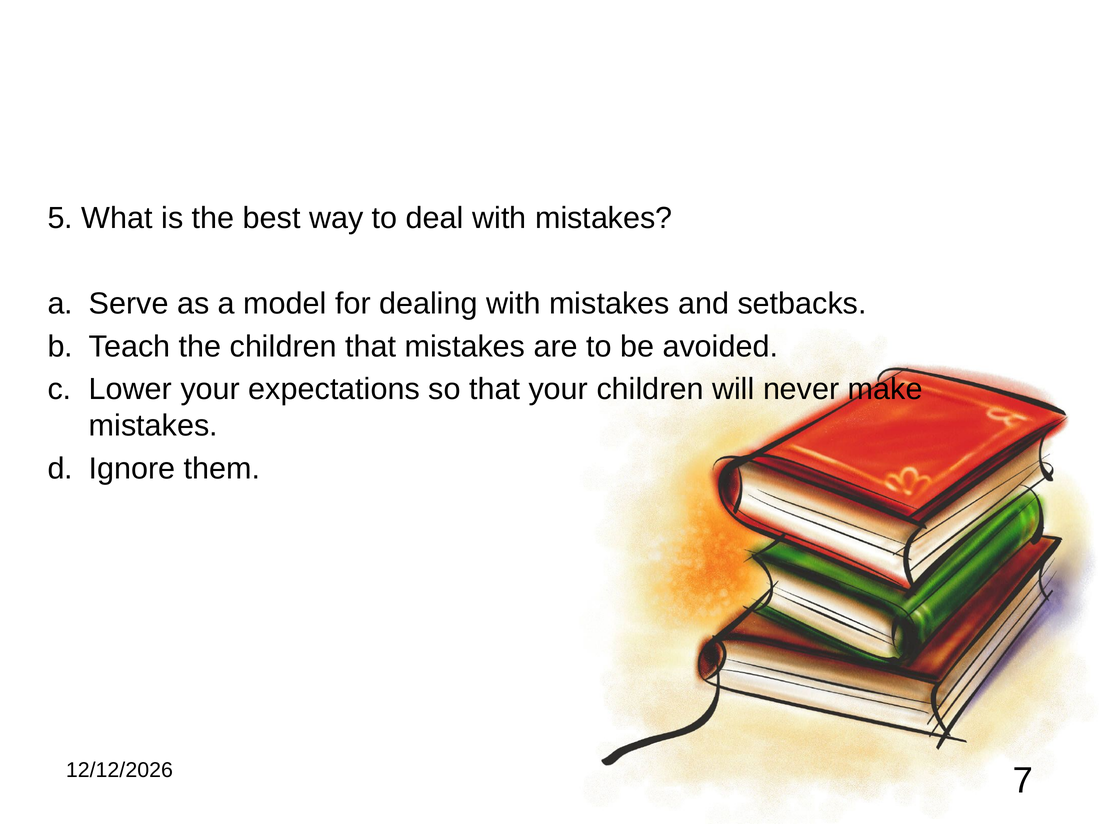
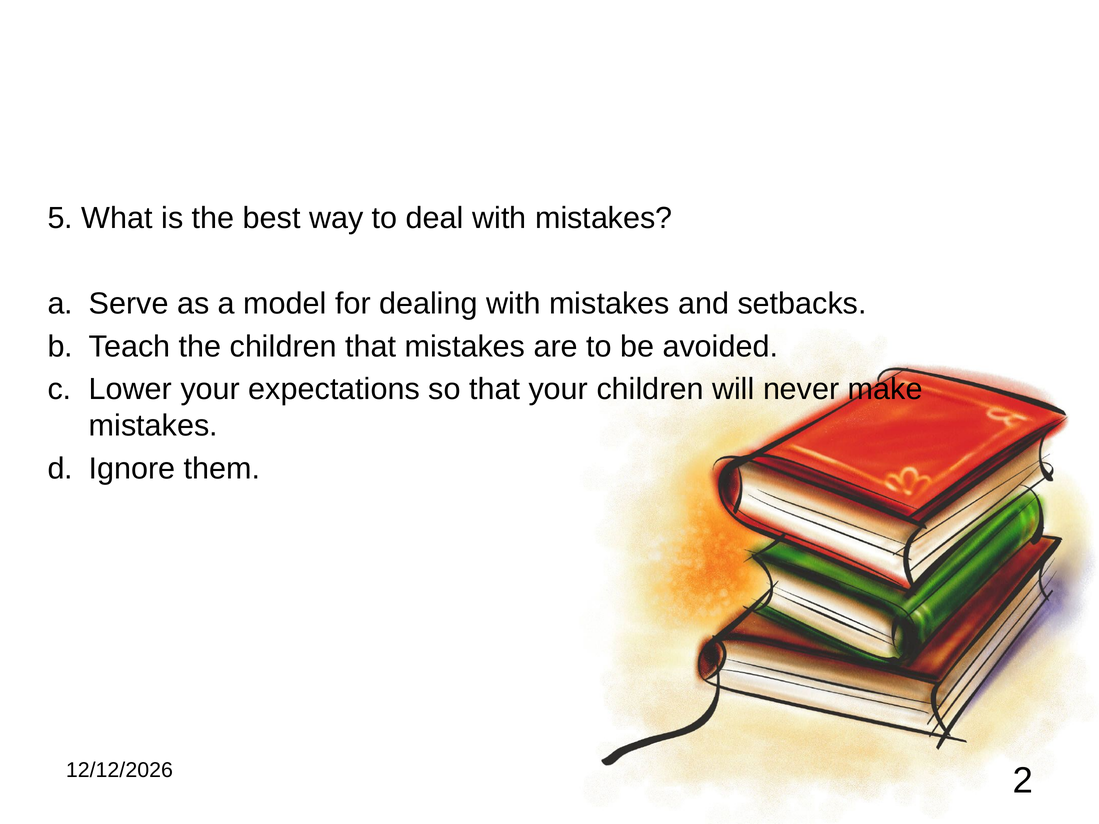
7: 7 -> 2
